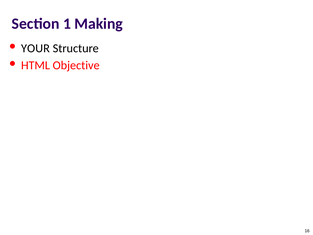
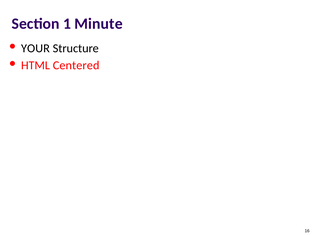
Making: Making -> Minute
Objective: Objective -> Centered
